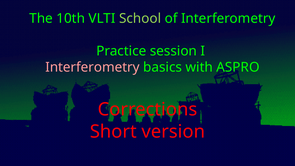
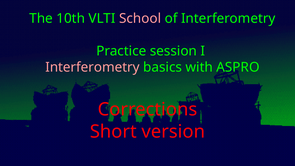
School colour: light green -> pink
